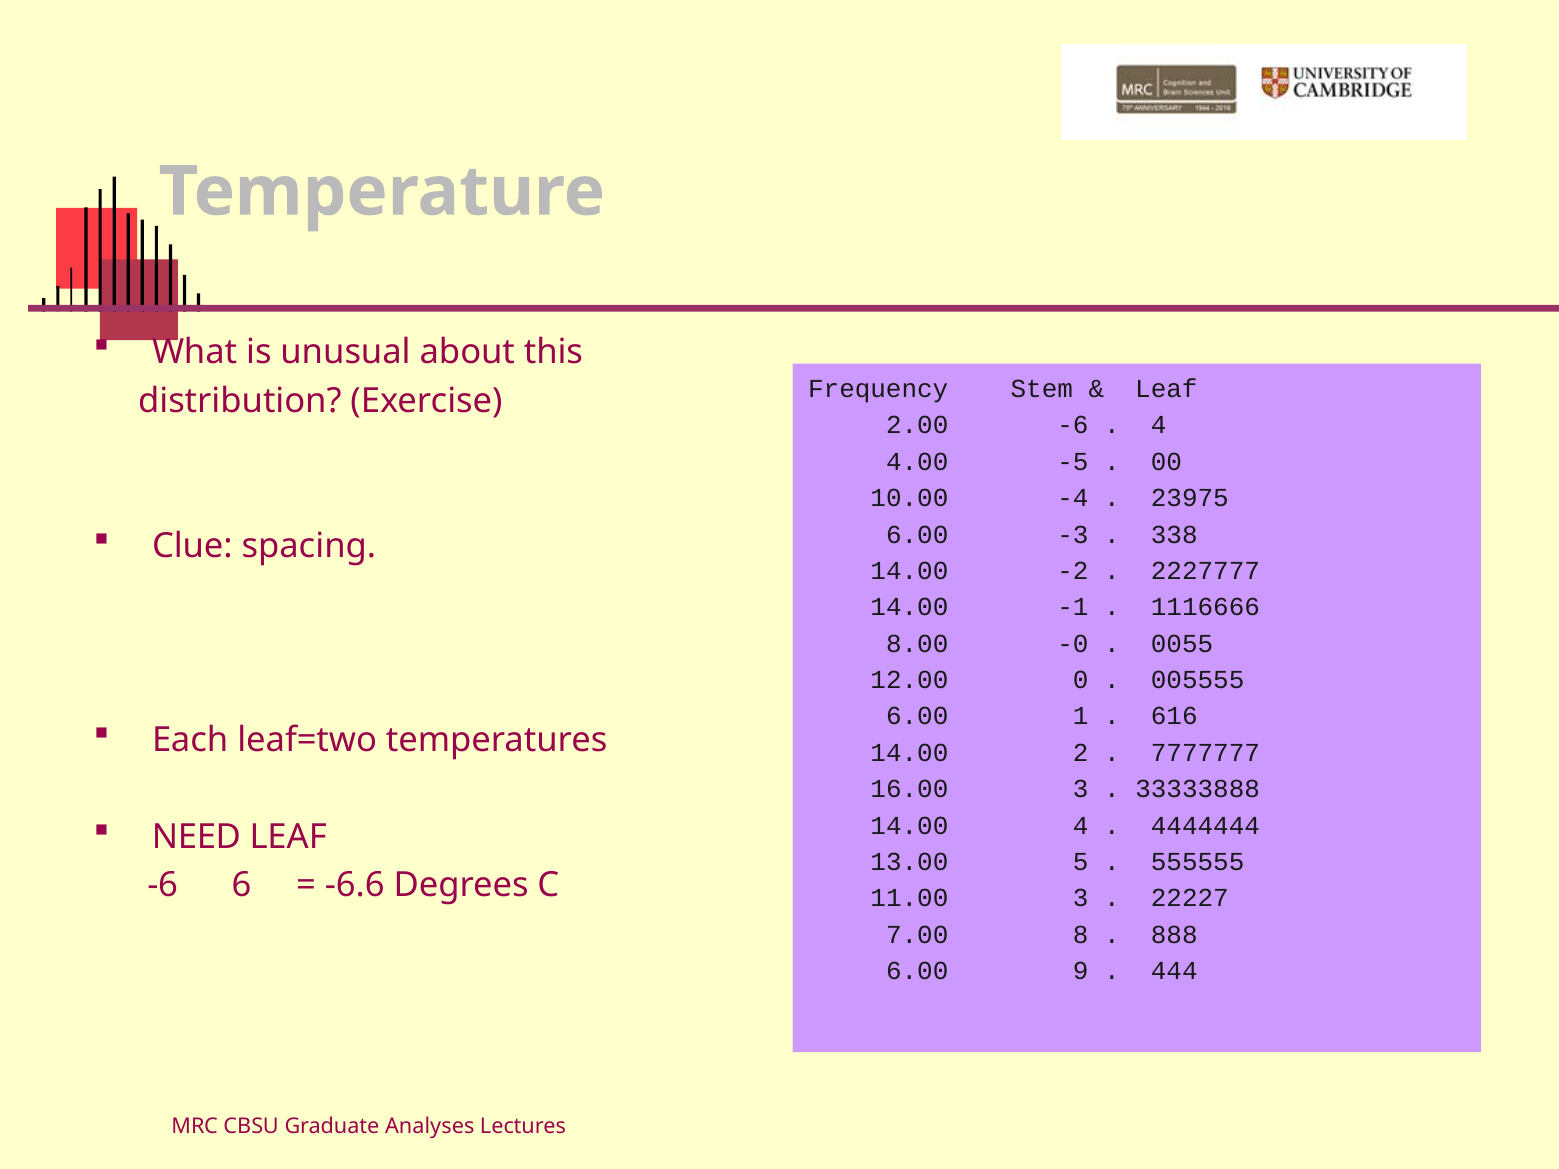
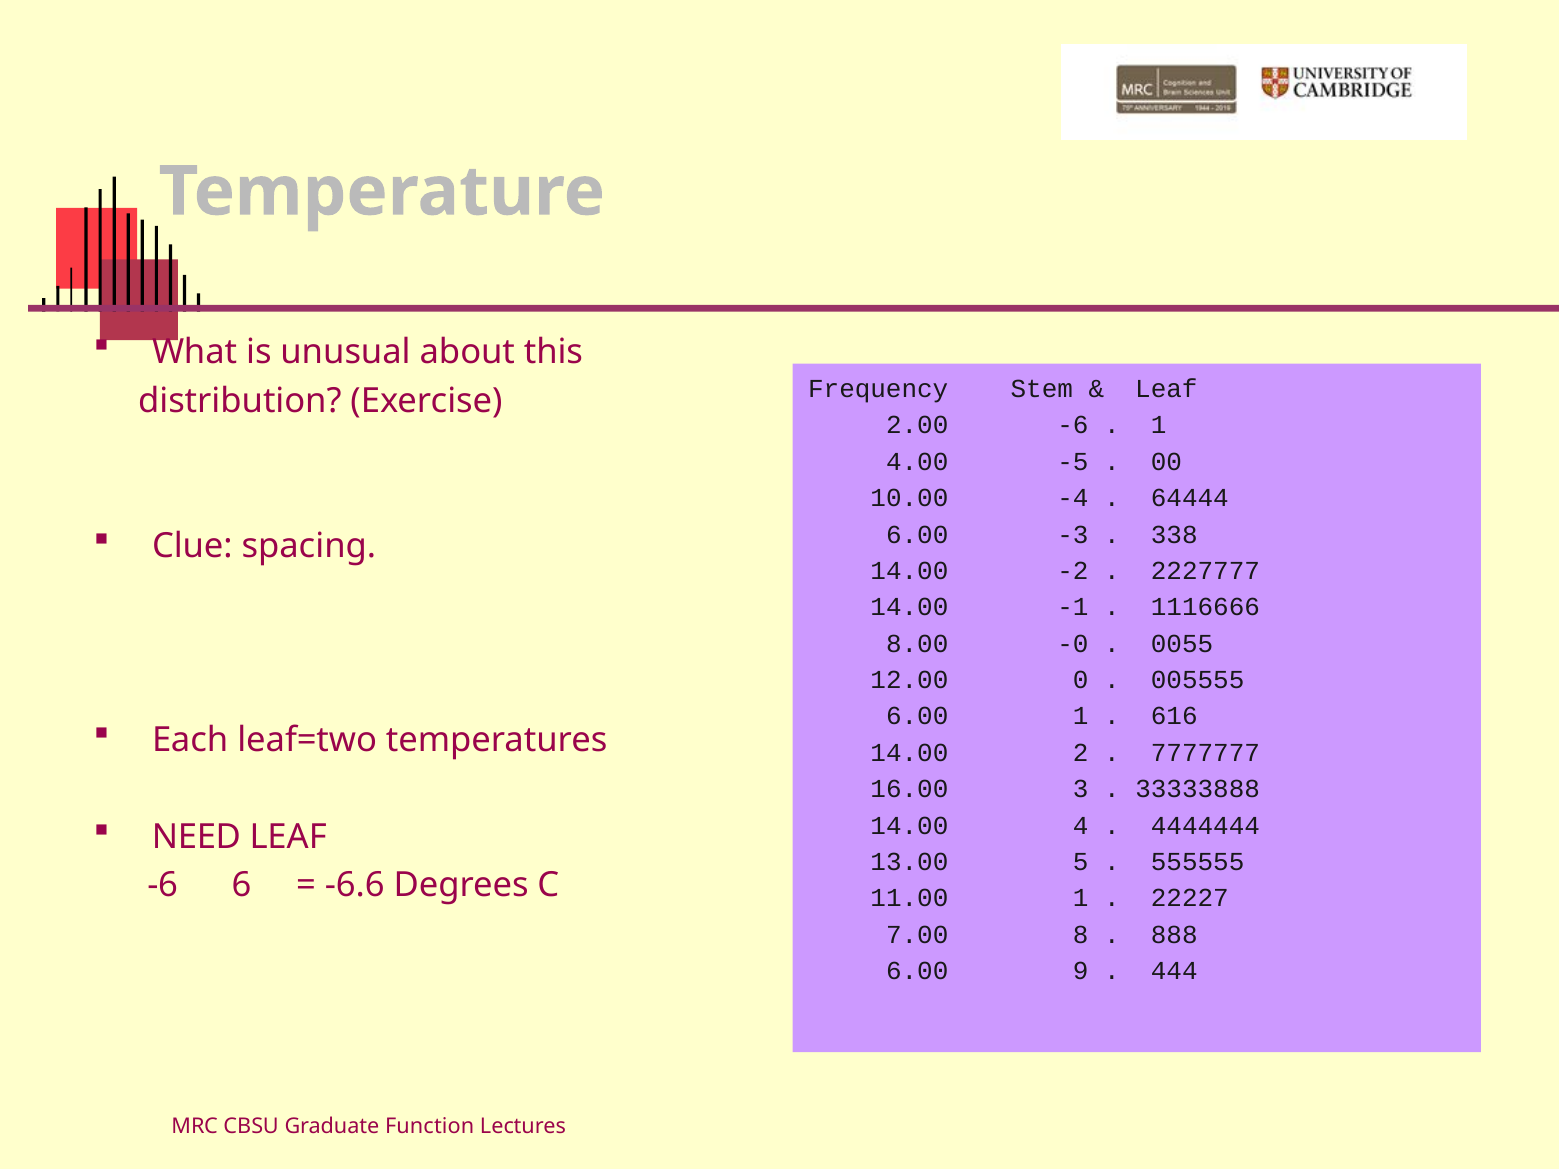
4 at (1159, 425): 4 -> 1
23975: 23975 -> 64444
11.00 3: 3 -> 1
Analyses: Analyses -> Function
